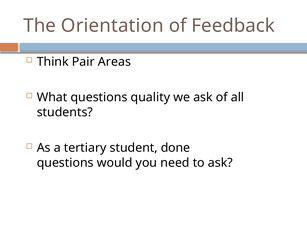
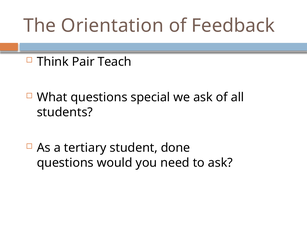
Areas: Areas -> Teach
quality: quality -> special
